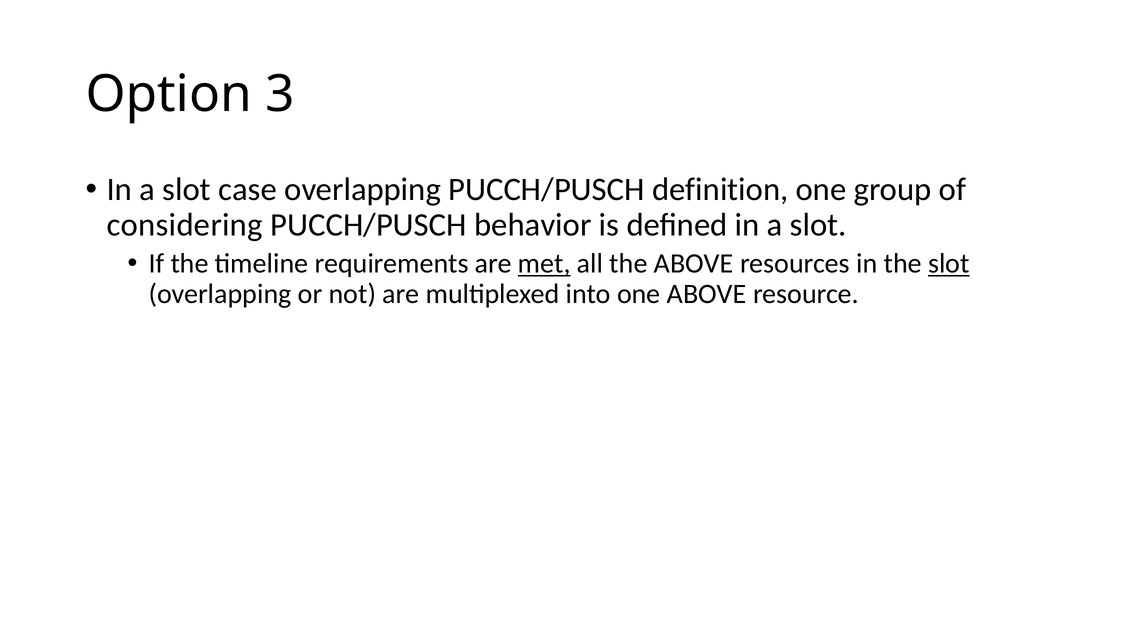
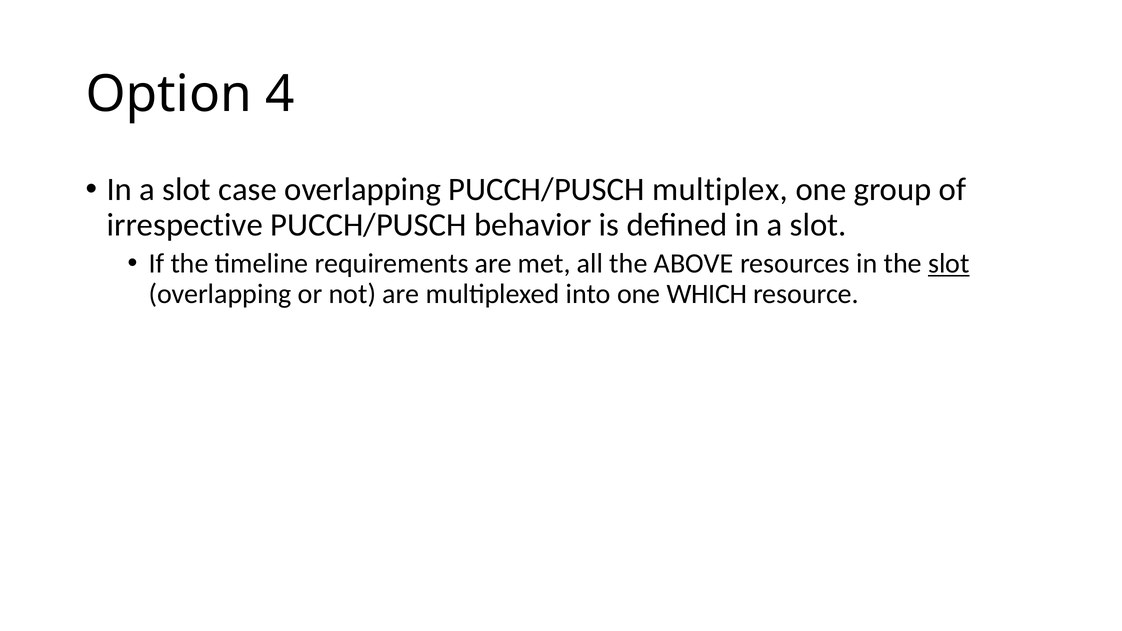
3: 3 -> 4
definition: definition -> multiplex
considering: considering -> irrespective
met underline: present -> none
one ABOVE: ABOVE -> WHICH
